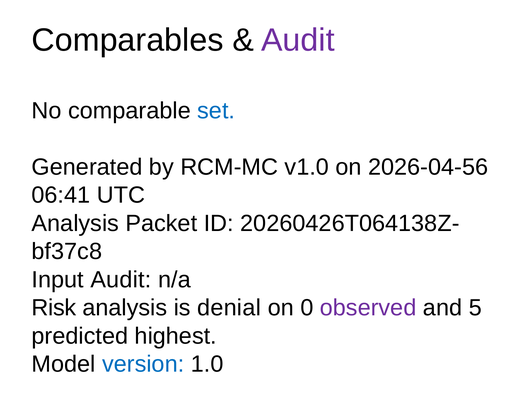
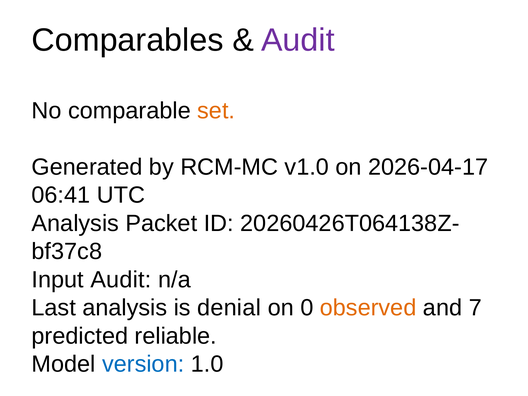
set colour: blue -> orange
2026-04-56: 2026-04-56 -> 2026-04-17
Risk: Risk -> Last
observed colour: purple -> orange
5: 5 -> 7
highest: highest -> reliable
